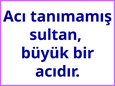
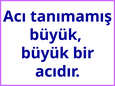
sultan at (56, 35): sultan -> büyük
